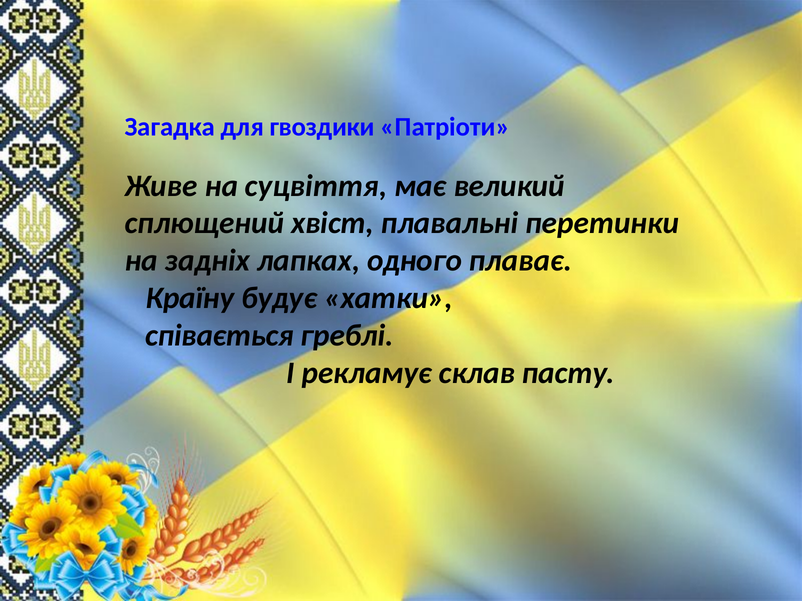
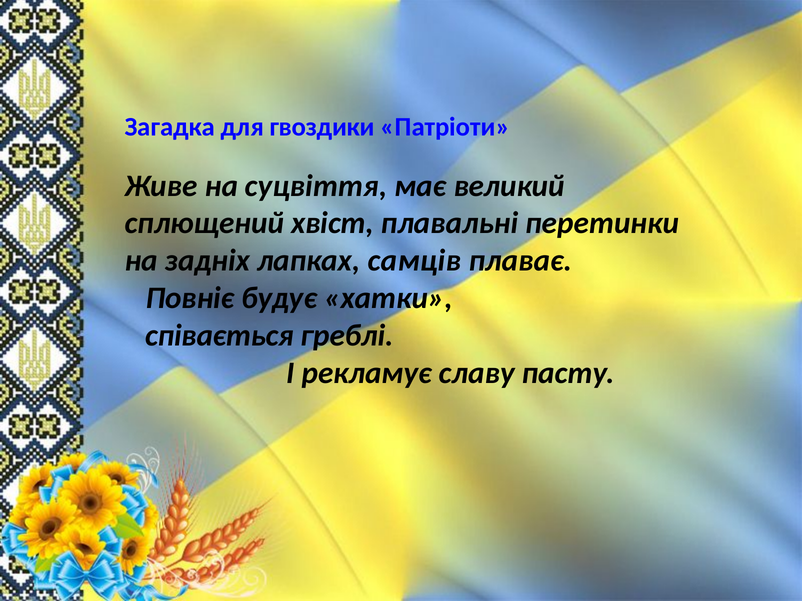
одного: одного -> самців
Країну: Країну -> Повніє
склав: склав -> славу
